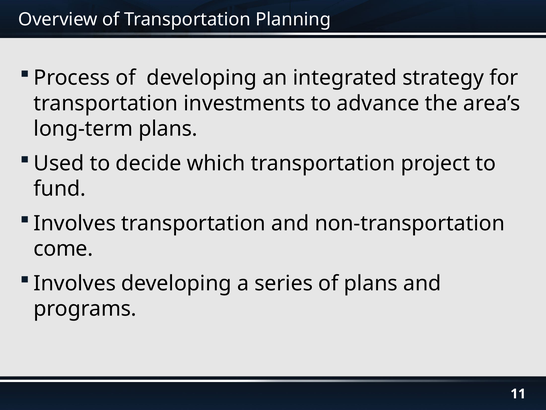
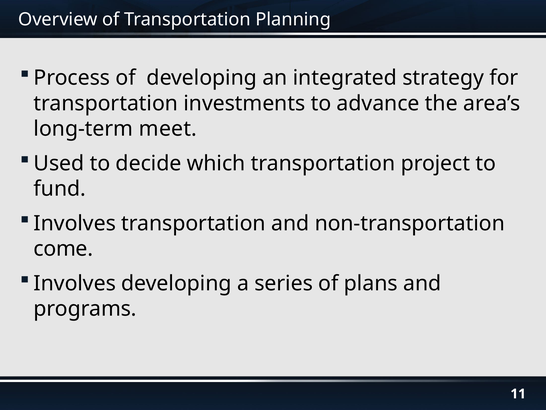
long-term plans: plans -> meet
